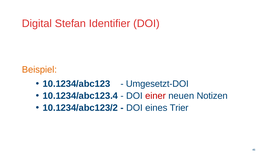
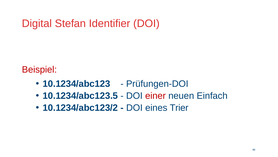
Beispiel colour: orange -> red
Umgesetzt-DOI: Umgesetzt-DOI -> Prüfungen-DOI
10.1234/abc123.4: 10.1234/abc123.4 -> 10.1234/abc123.5
Notizen: Notizen -> Einfach
